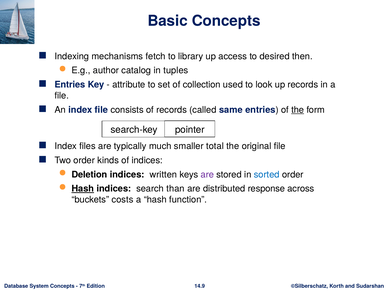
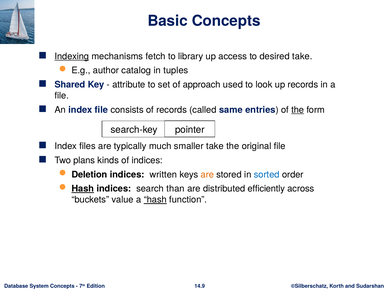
Indexing underline: none -> present
desired then: then -> take
Entries at (70, 85): Entries -> Shared
collection: collection -> approach
smaller total: total -> take
Two order: order -> plans
are at (207, 174) colour: purple -> orange
response: response -> efficiently
costs: costs -> value
hash at (155, 200) underline: none -> present
